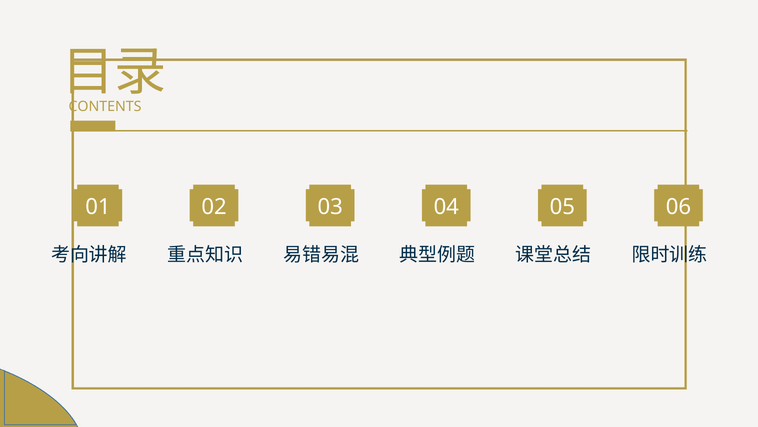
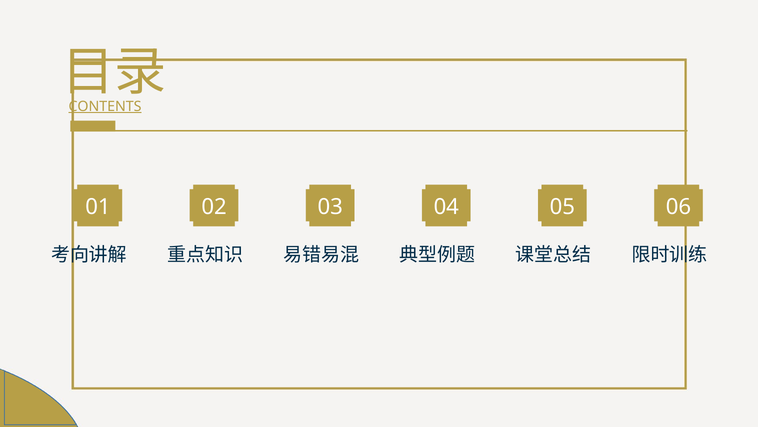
CONTENTS underline: none -> present
